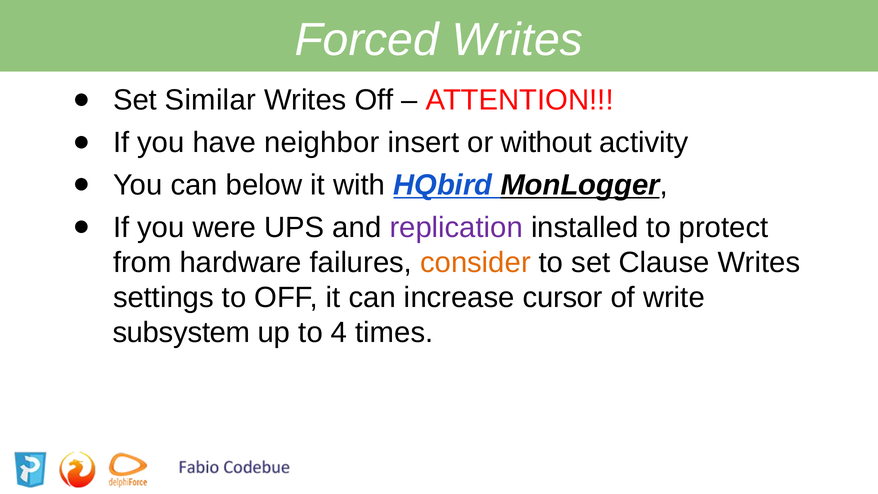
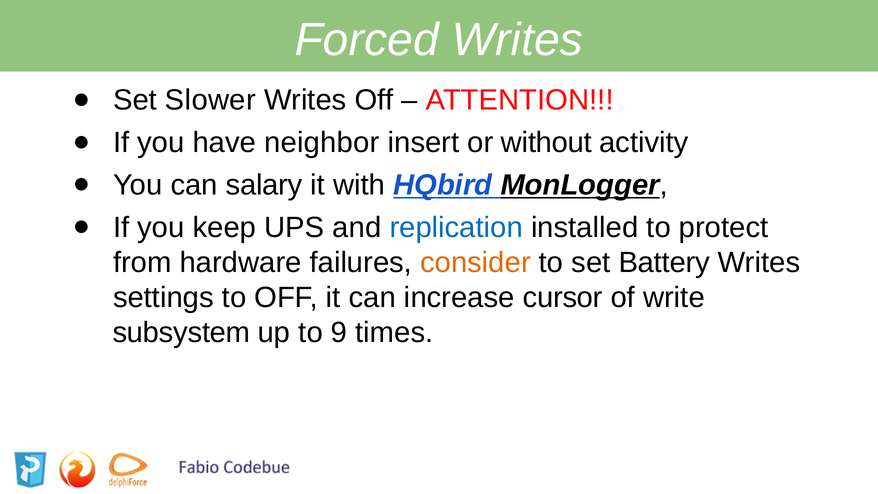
Similar: Similar -> Slower
below: below -> salary
were: were -> keep
replication colour: purple -> blue
Clause: Clause -> Battery
4: 4 -> 9
